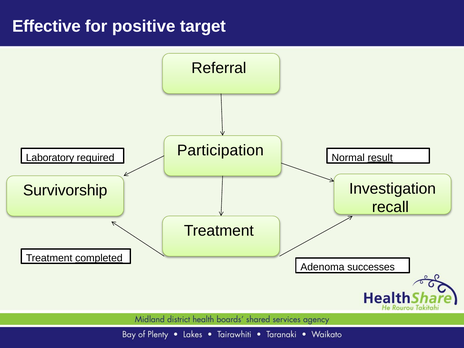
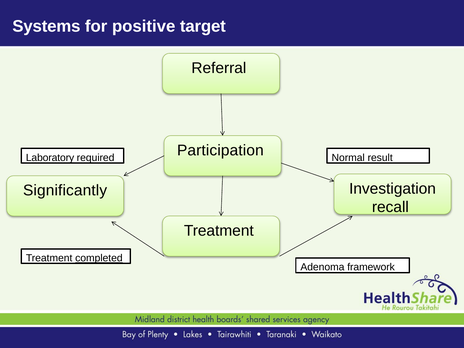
Effective: Effective -> Systems
result underline: present -> none
Survivorship: Survivorship -> Significantly
successes: successes -> framework
